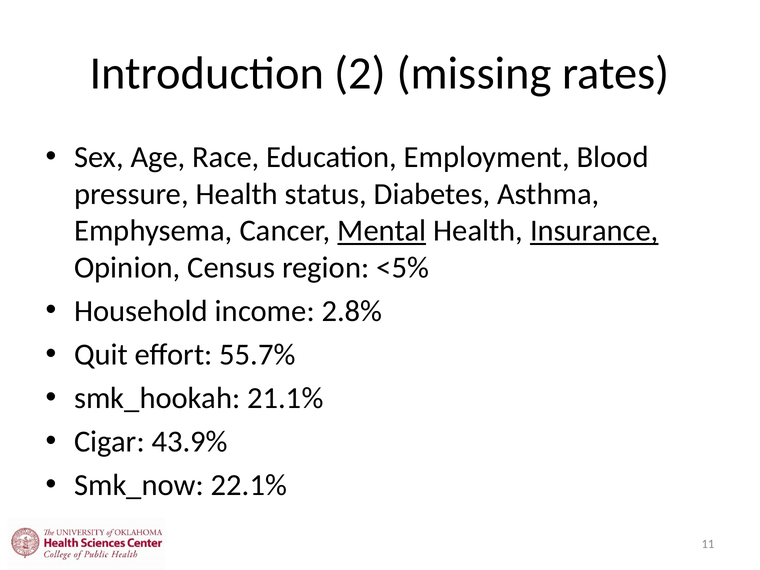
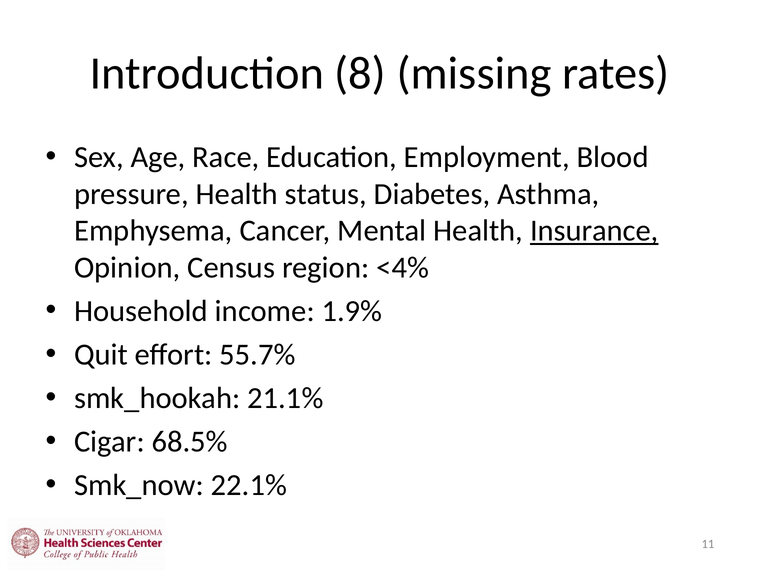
2: 2 -> 8
Mental underline: present -> none
<5%: <5% -> <4%
2.8%: 2.8% -> 1.9%
43.9%: 43.9% -> 68.5%
